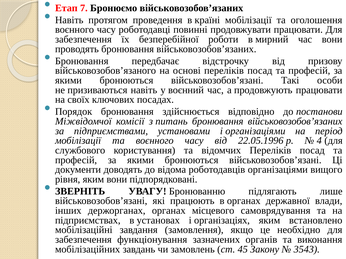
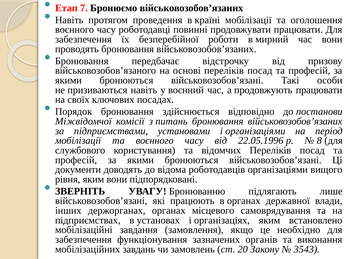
4: 4 -> 8
45: 45 -> 20
